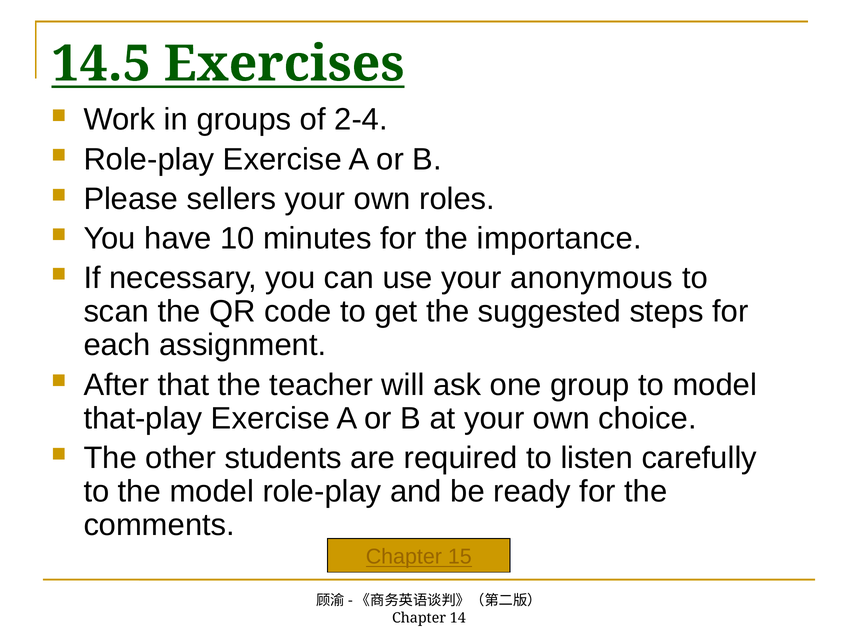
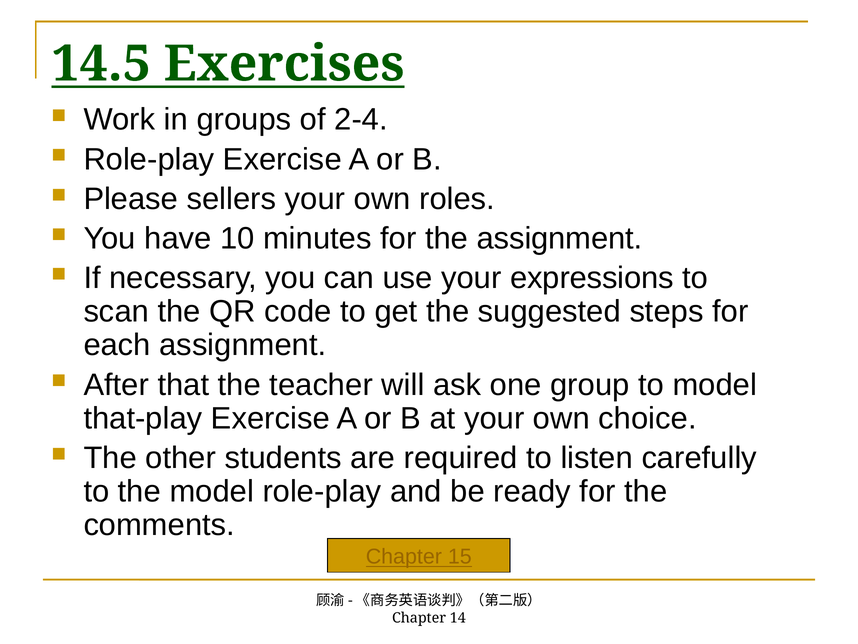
the importance: importance -> assignment
anonymous: anonymous -> expressions
